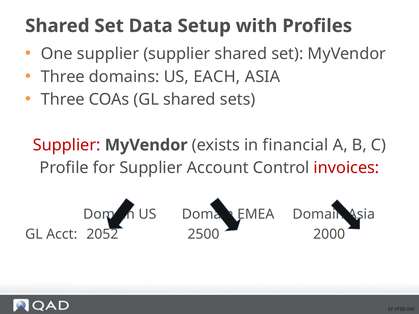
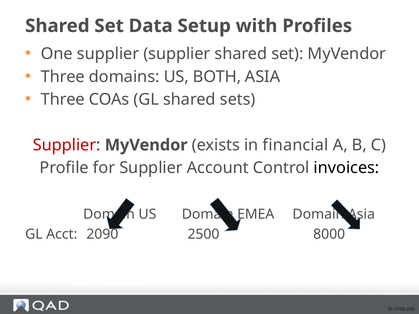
EACH: EACH -> BOTH
invoices colour: red -> black
2052: 2052 -> 2090
2000: 2000 -> 8000
